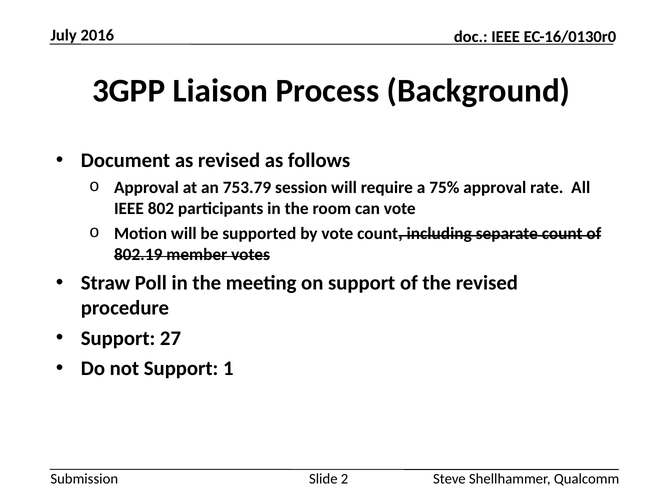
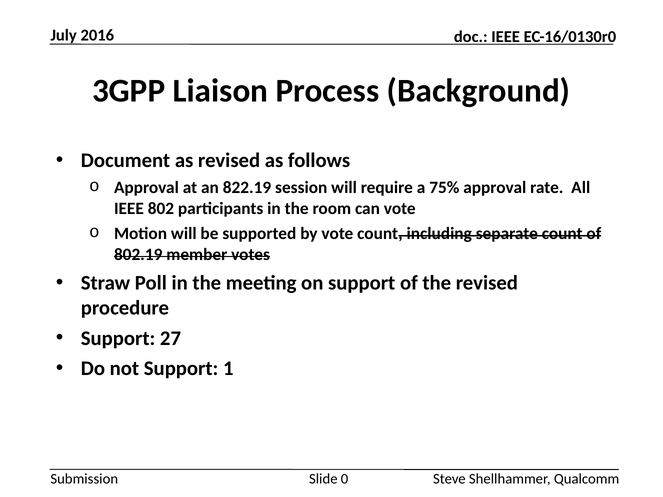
753.79: 753.79 -> 822.19
2: 2 -> 0
